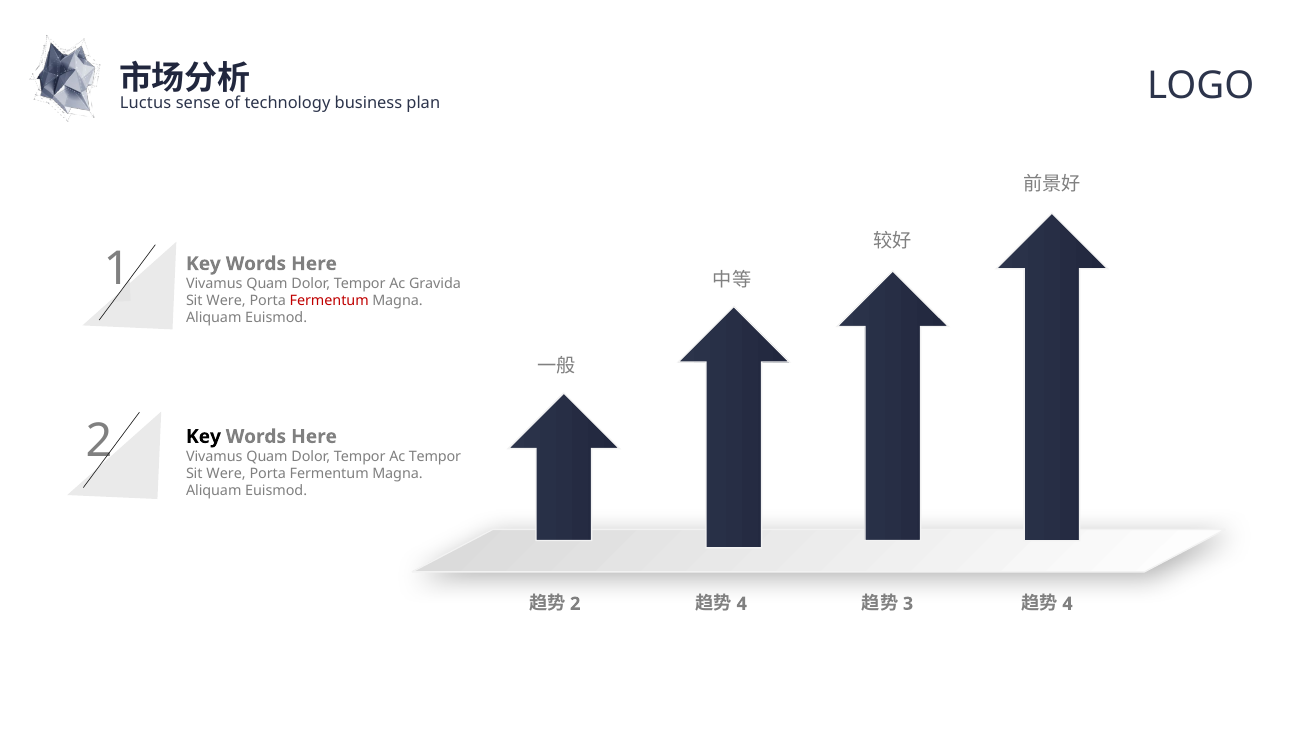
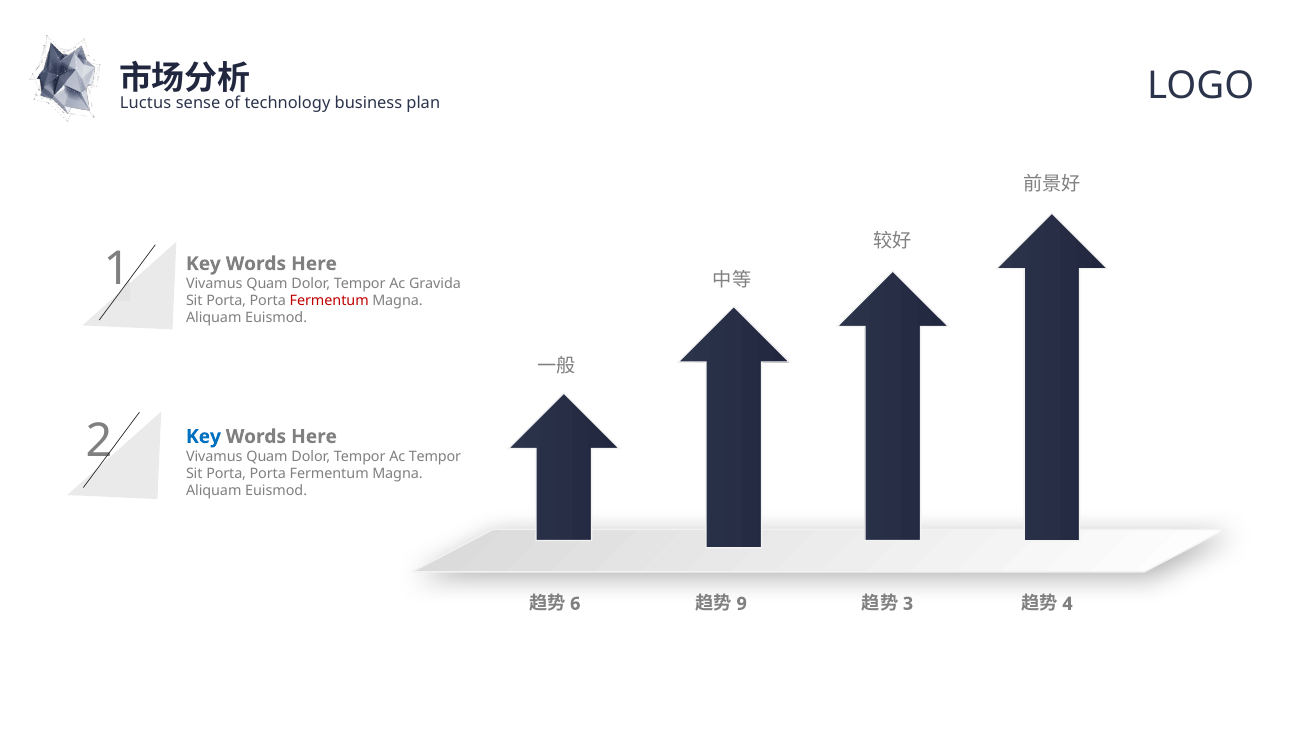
Were at (226, 301): Were -> Porta
Key at (203, 437) colour: black -> blue
Were at (226, 474): Were -> Porta
2 at (575, 604): 2 -> 6
4 at (742, 604): 4 -> 9
